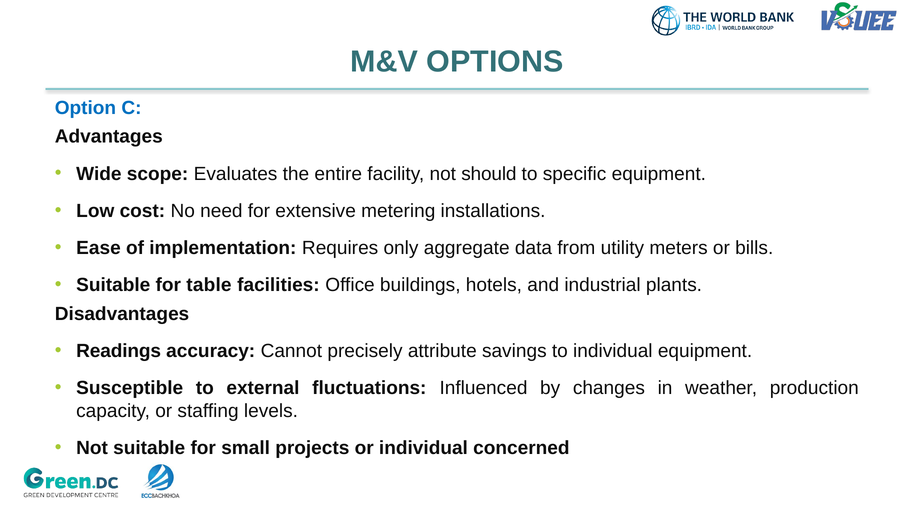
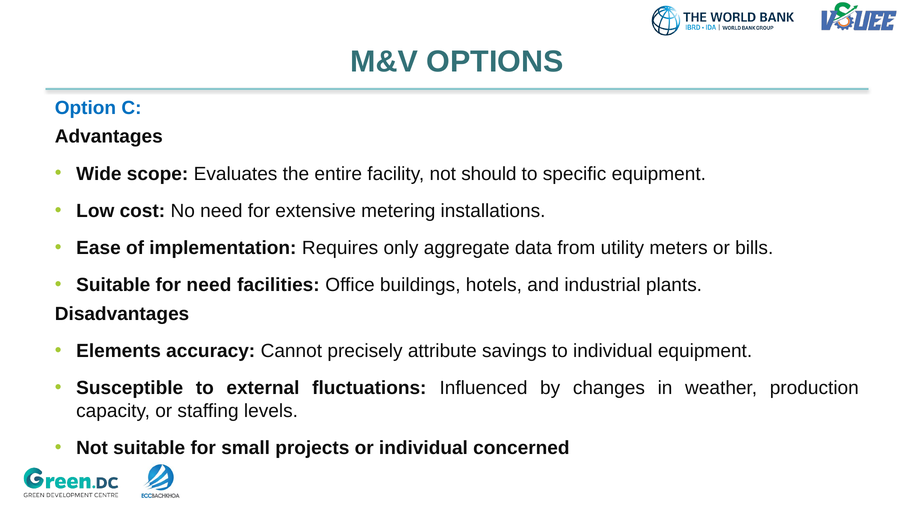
for table: table -> need
Readings: Readings -> Elements
